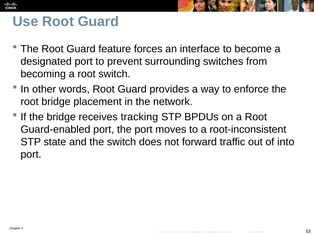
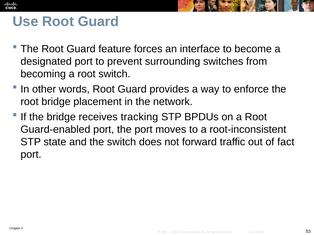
into: into -> fact
